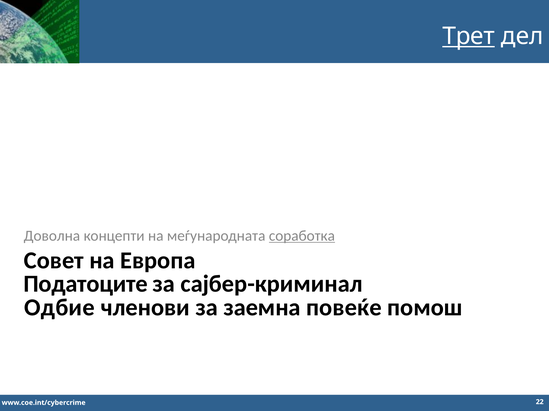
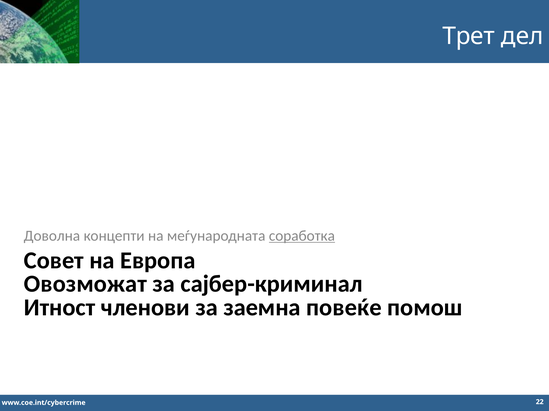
Трет underline: present -> none
Податоците: Податоците -> Овозможат
Одбие: Одбие -> Итност
